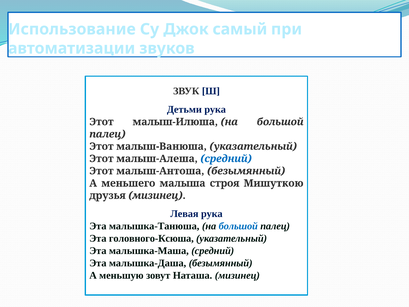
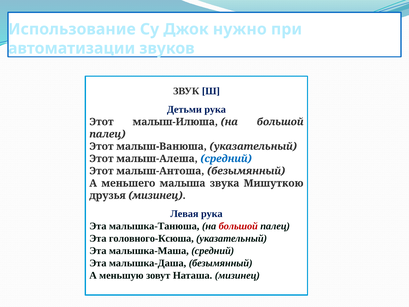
самый: самый -> нужно
строя: строя -> звука
большой at (238, 226) colour: blue -> red
